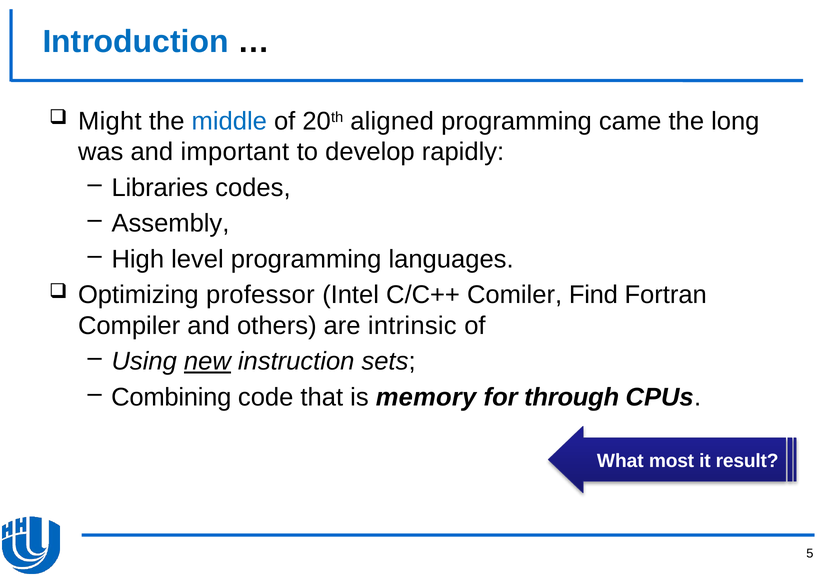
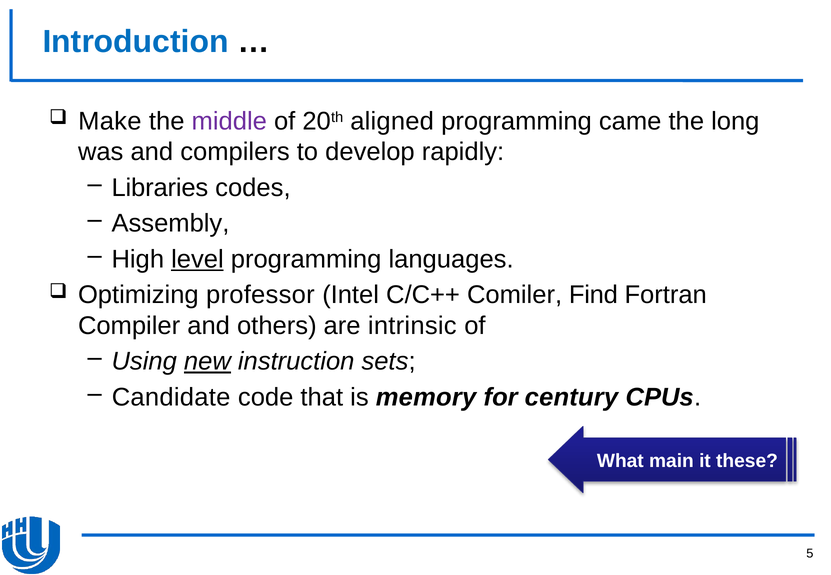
Might: Might -> Make
middle colour: blue -> purple
important: important -> compilers
level underline: none -> present
Combining: Combining -> Candidate
through: through -> century
most: most -> main
result: result -> these
